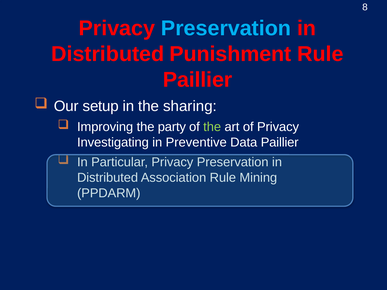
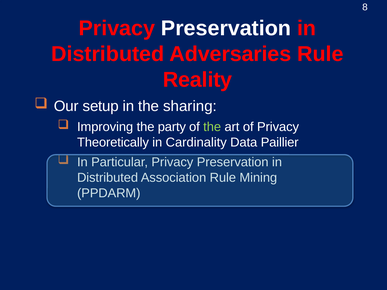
Preservation at (226, 28) colour: light blue -> white
Punishment: Punishment -> Adversaries
Paillier at (198, 80): Paillier -> Reality
Investigating: Investigating -> Theoretically
Preventive: Preventive -> Cardinality
